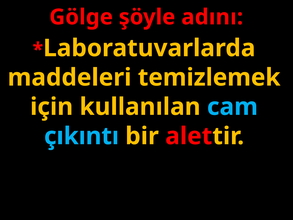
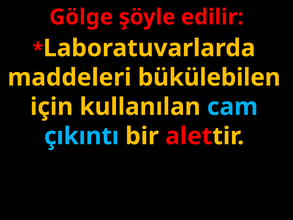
adını: adını -> edilir
temizlemek: temizlemek -> bükülebilen
